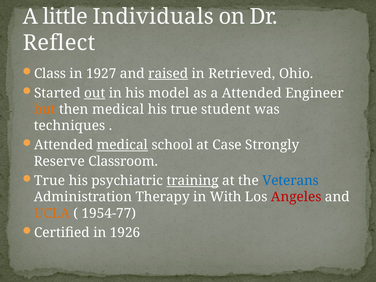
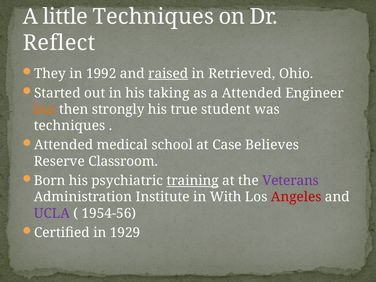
little Individuals: Individuals -> Techniques
Class: Class -> They
1927: 1927 -> 1992
out underline: present -> none
model: model -> taking
then medical: medical -> strongly
medical at (122, 145) underline: present -> none
Strongly: Strongly -> Believes
True at (50, 181): True -> Born
Veterans colour: blue -> purple
Therapy: Therapy -> Institute
UCLA colour: orange -> purple
1954-77: 1954-77 -> 1954-56
1926: 1926 -> 1929
